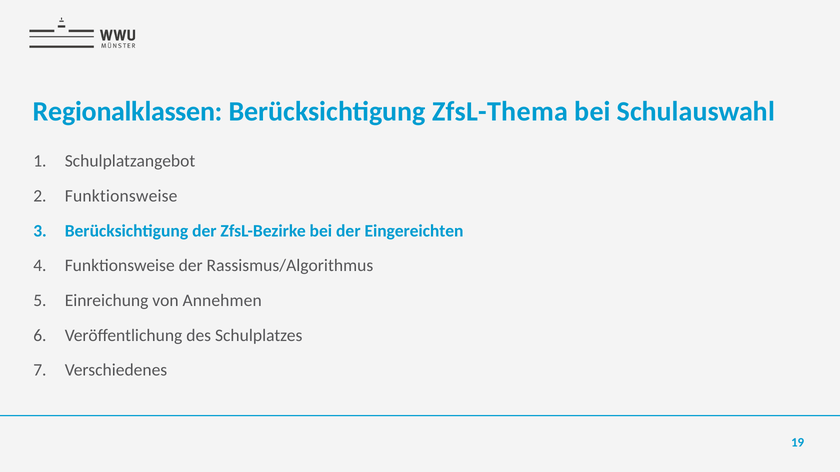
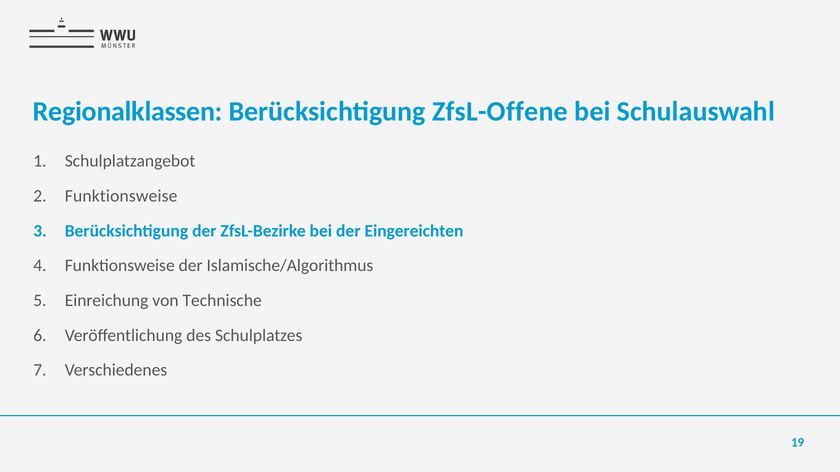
ZfsL-Thema: ZfsL-Thema -> ZfsL-Offene
Rassismus/Algorithmus: Rassismus/Algorithmus -> Islamische/Algorithmus
Annehmen: Annehmen -> Technische
